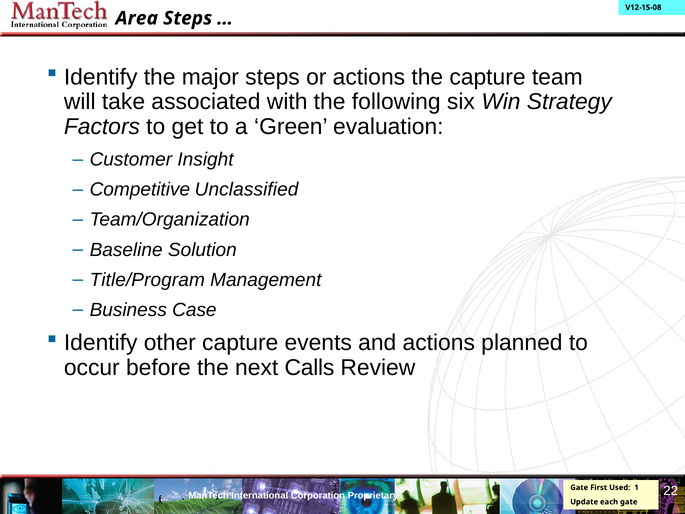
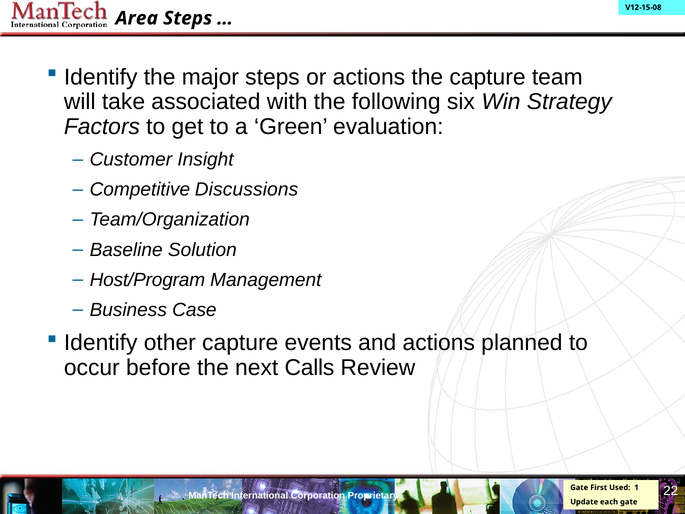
Unclassified: Unclassified -> Discussions
Title/Program: Title/Program -> Host/Program
